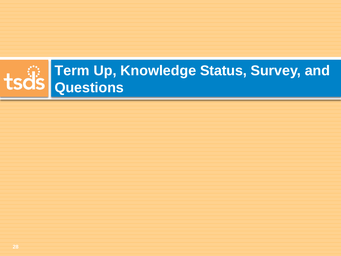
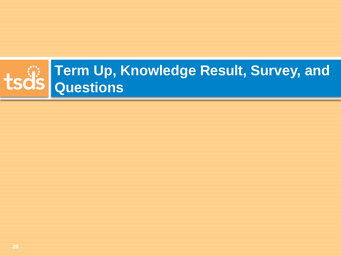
Status: Status -> Result
